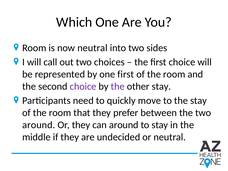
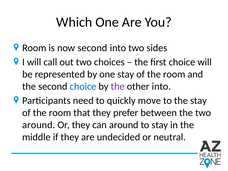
now neutral: neutral -> second
one first: first -> stay
choice at (83, 86) colour: purple -> blue
other stay: stay -> into
